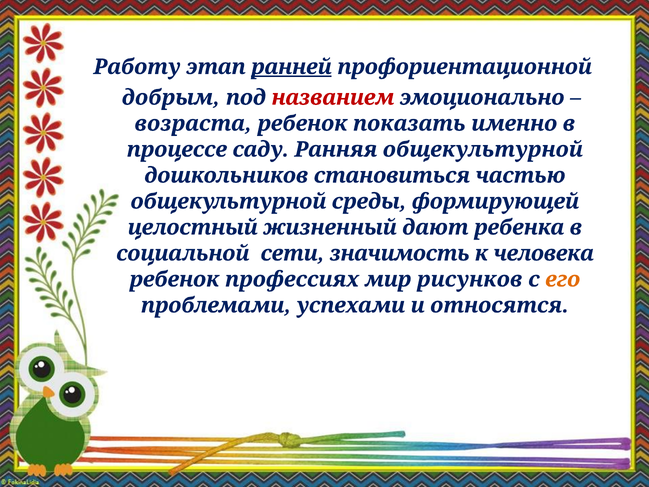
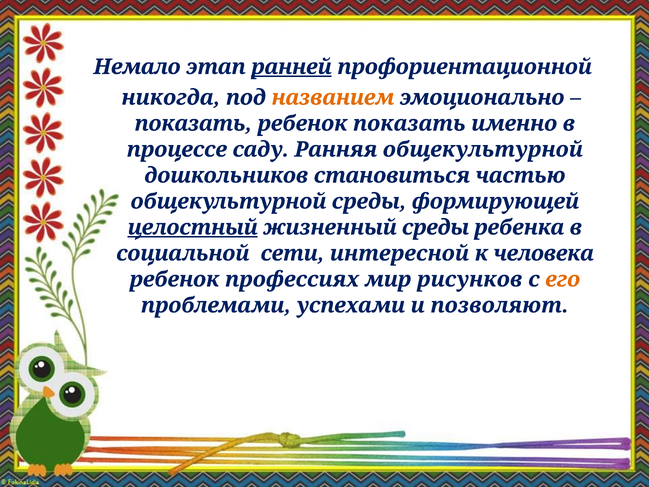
Работу: Работу -> Немало
добрым: добрым -> никогда
названием colour: red -> orange
возраста at (193, 123): возраста -> показать
целостный underline: none -> present
жизненный дают: дают -> среды
значимость: значимость -> интересной
относятся: относятся -> позволяют
